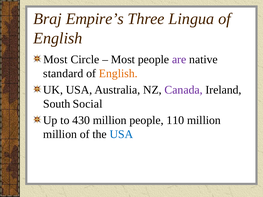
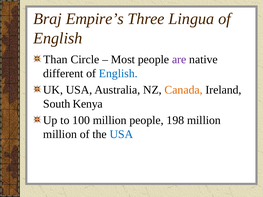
Most at (55, 60): Most -> Than
standard: standard -> different
English at (118, 74) colour: orange -> blue
Canada colour: purple -> orange
Social: Social -> Kenya
430: 430 -> 100
110: 110 -> 198
